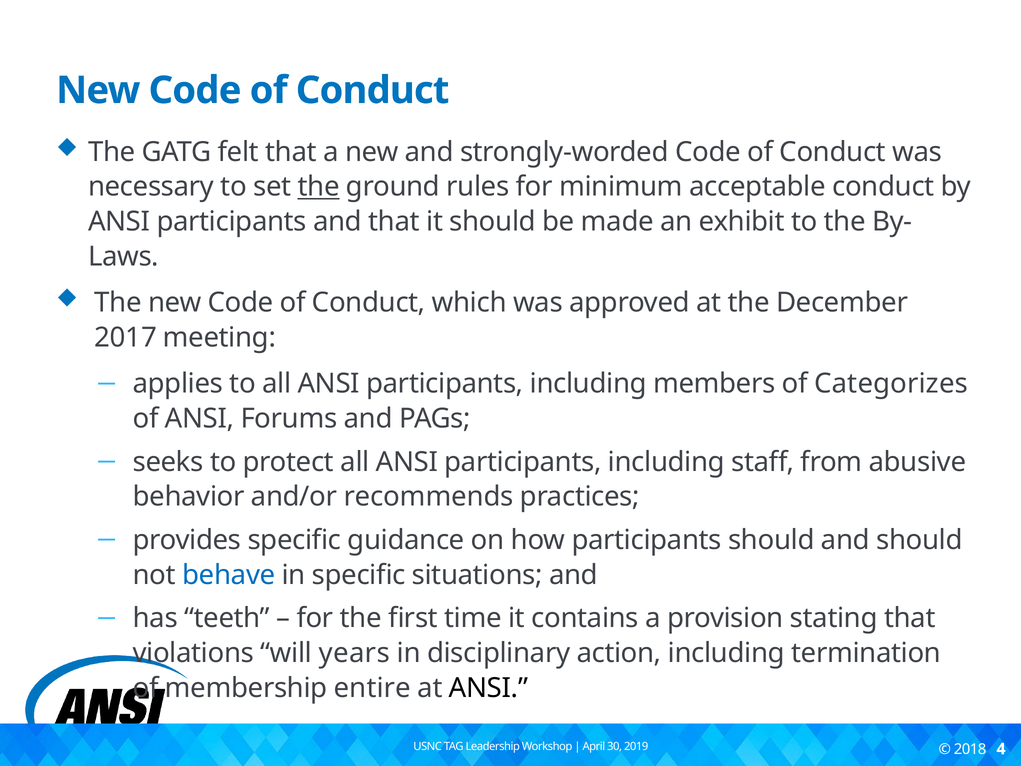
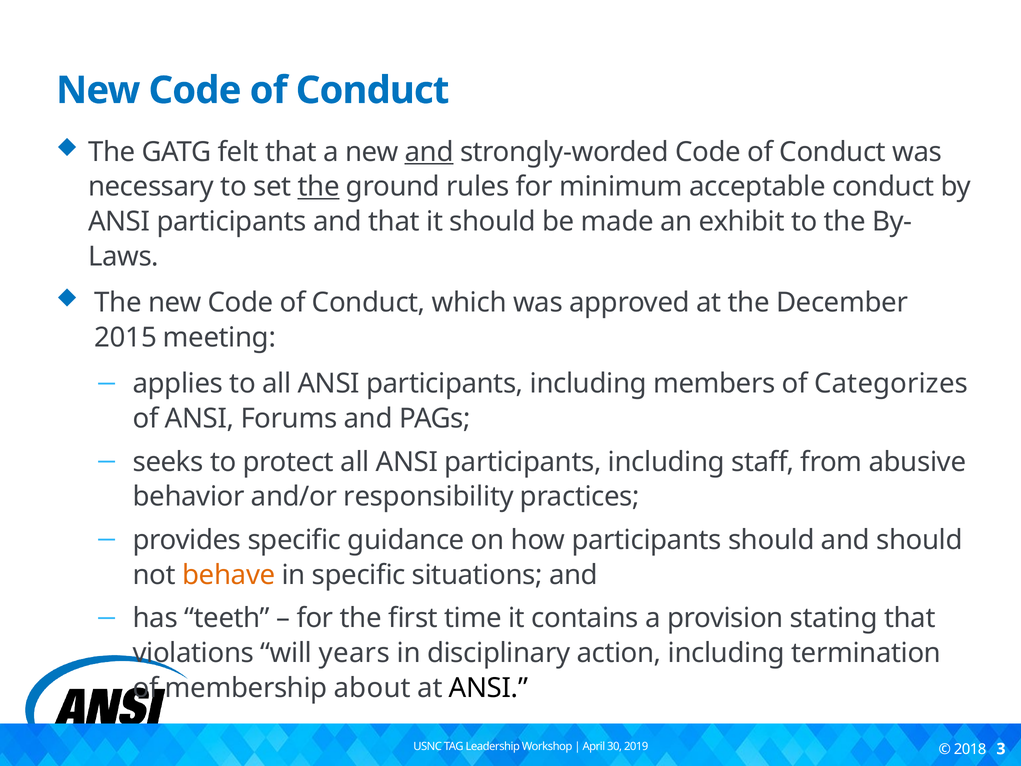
and at (429, 152) underline: none -> present
2017: 2017 -> 2015
recommends: recommends -> responsibility
behave colour: blue -> orange
entire: entire -> about
4: 4 -> 3
